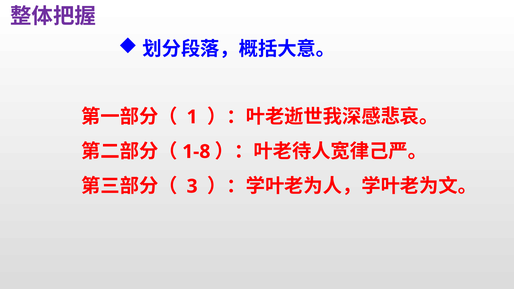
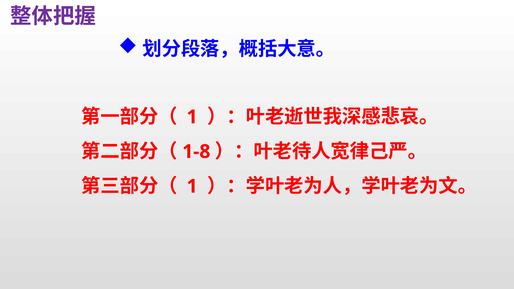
3 at (192, 186): 3 -> 1
